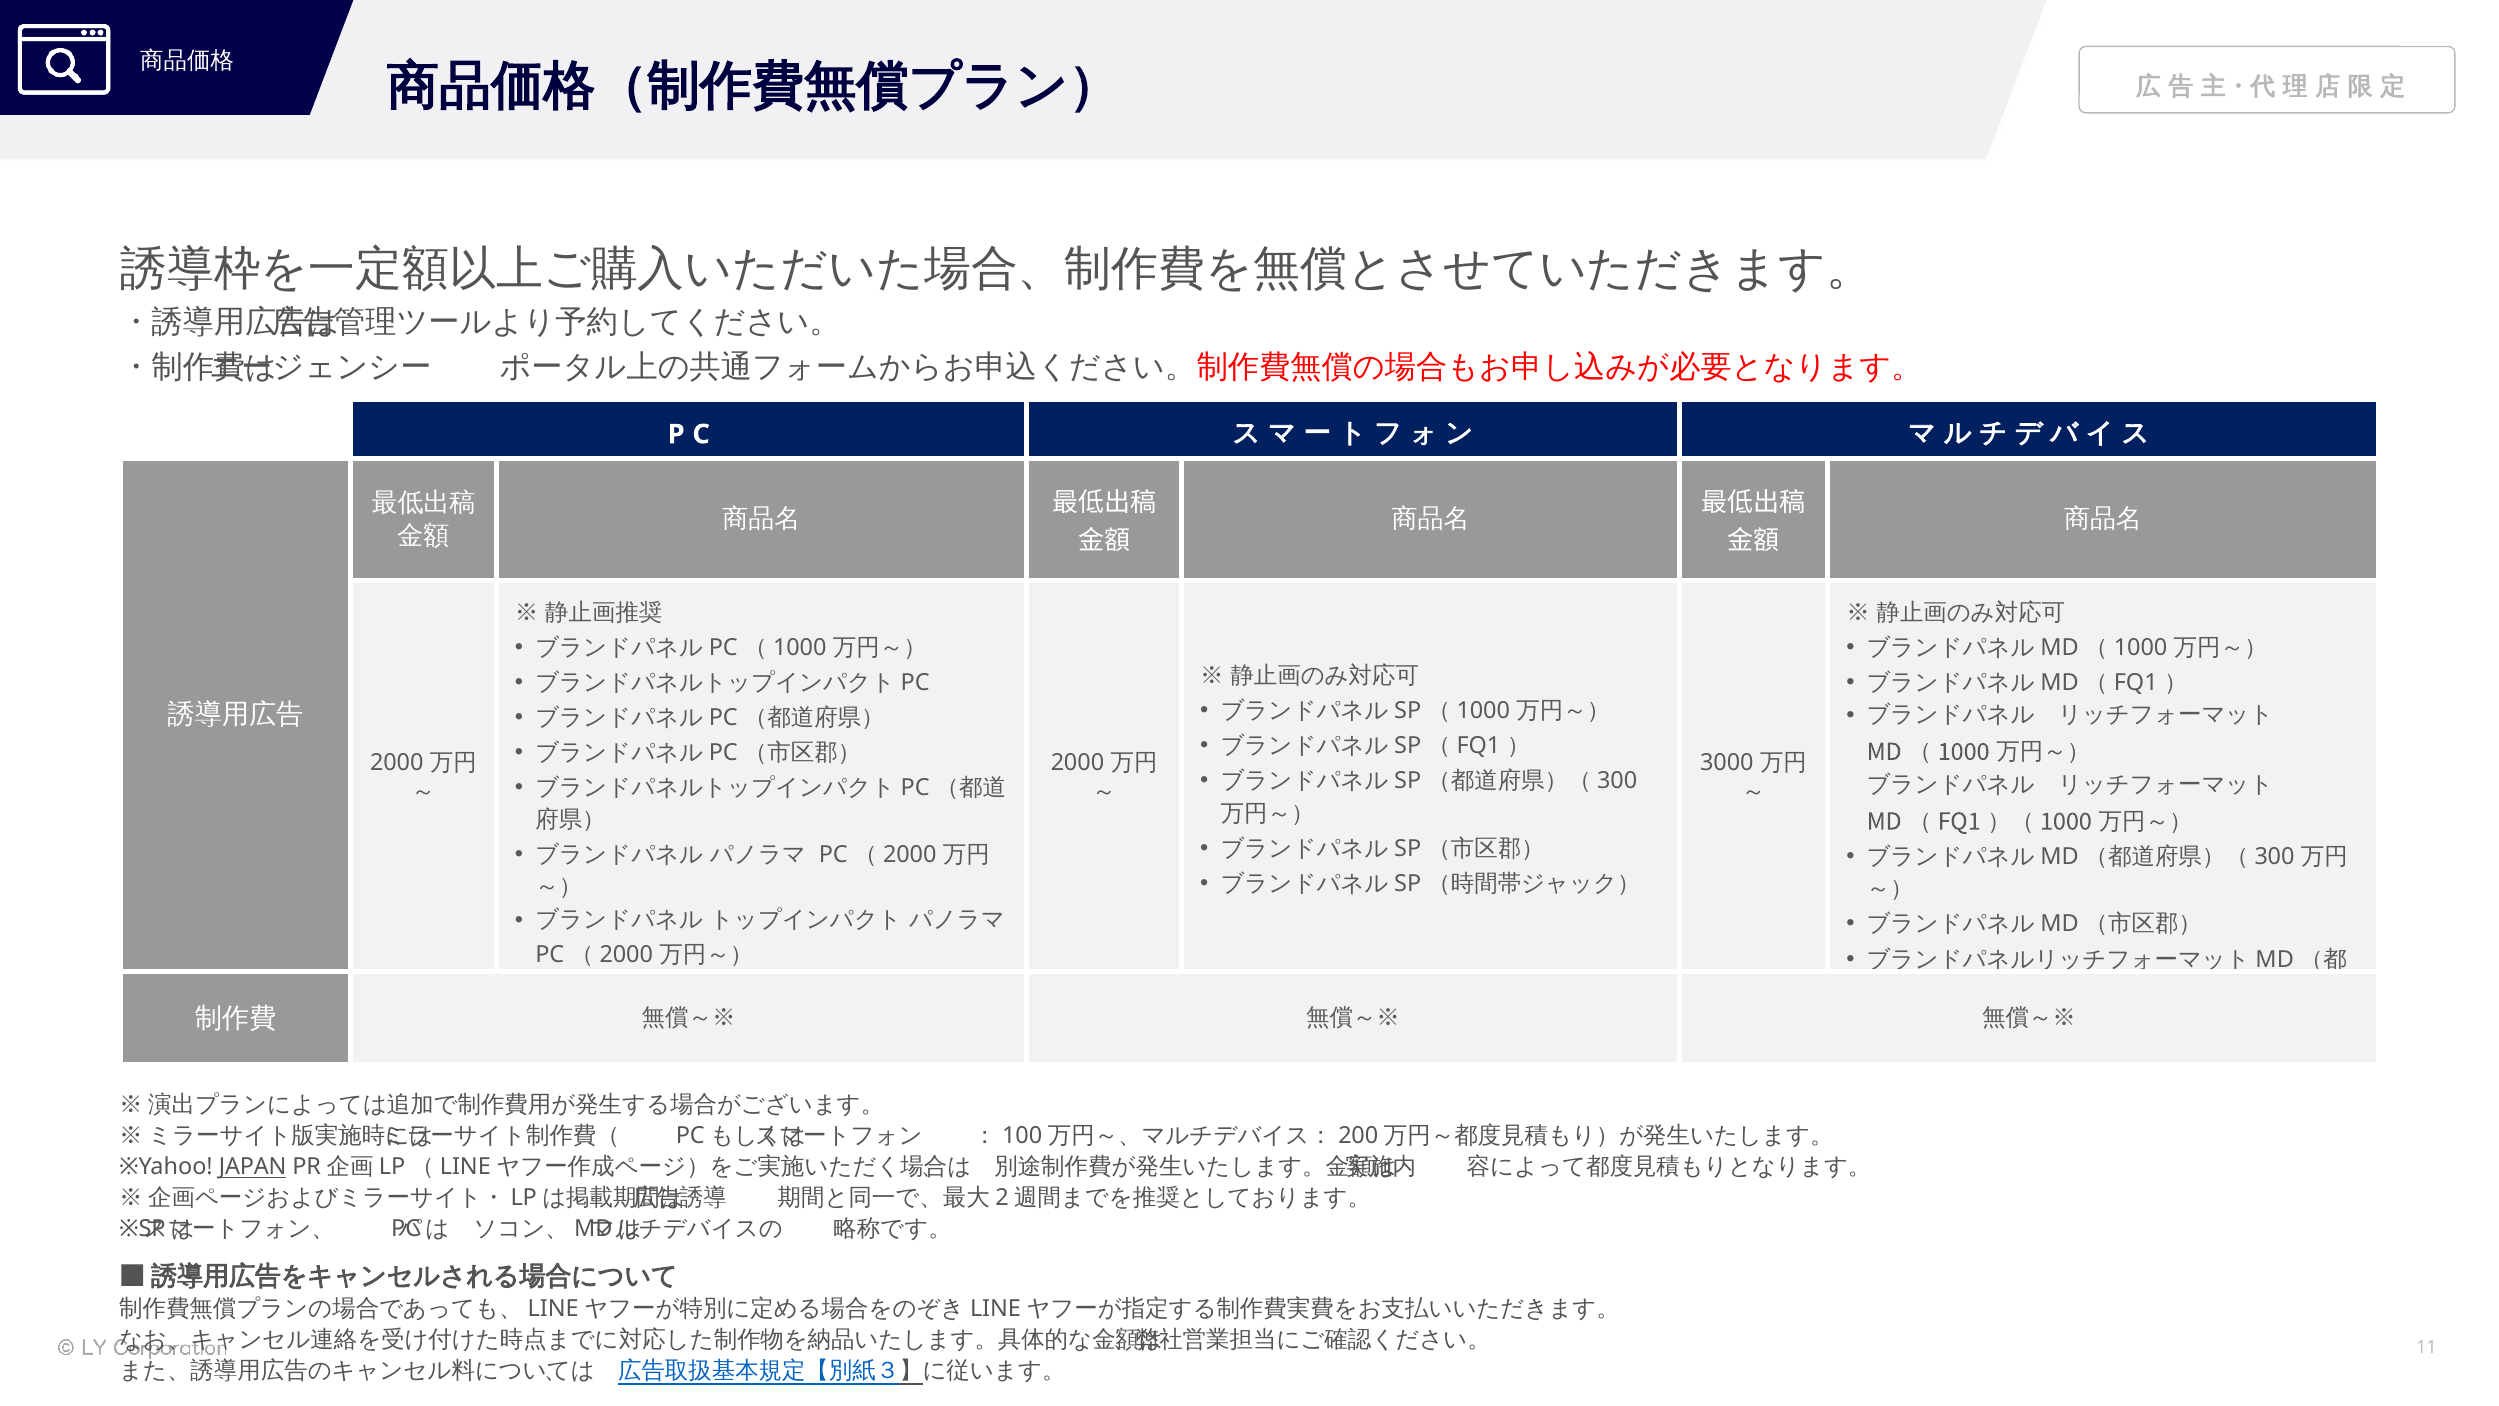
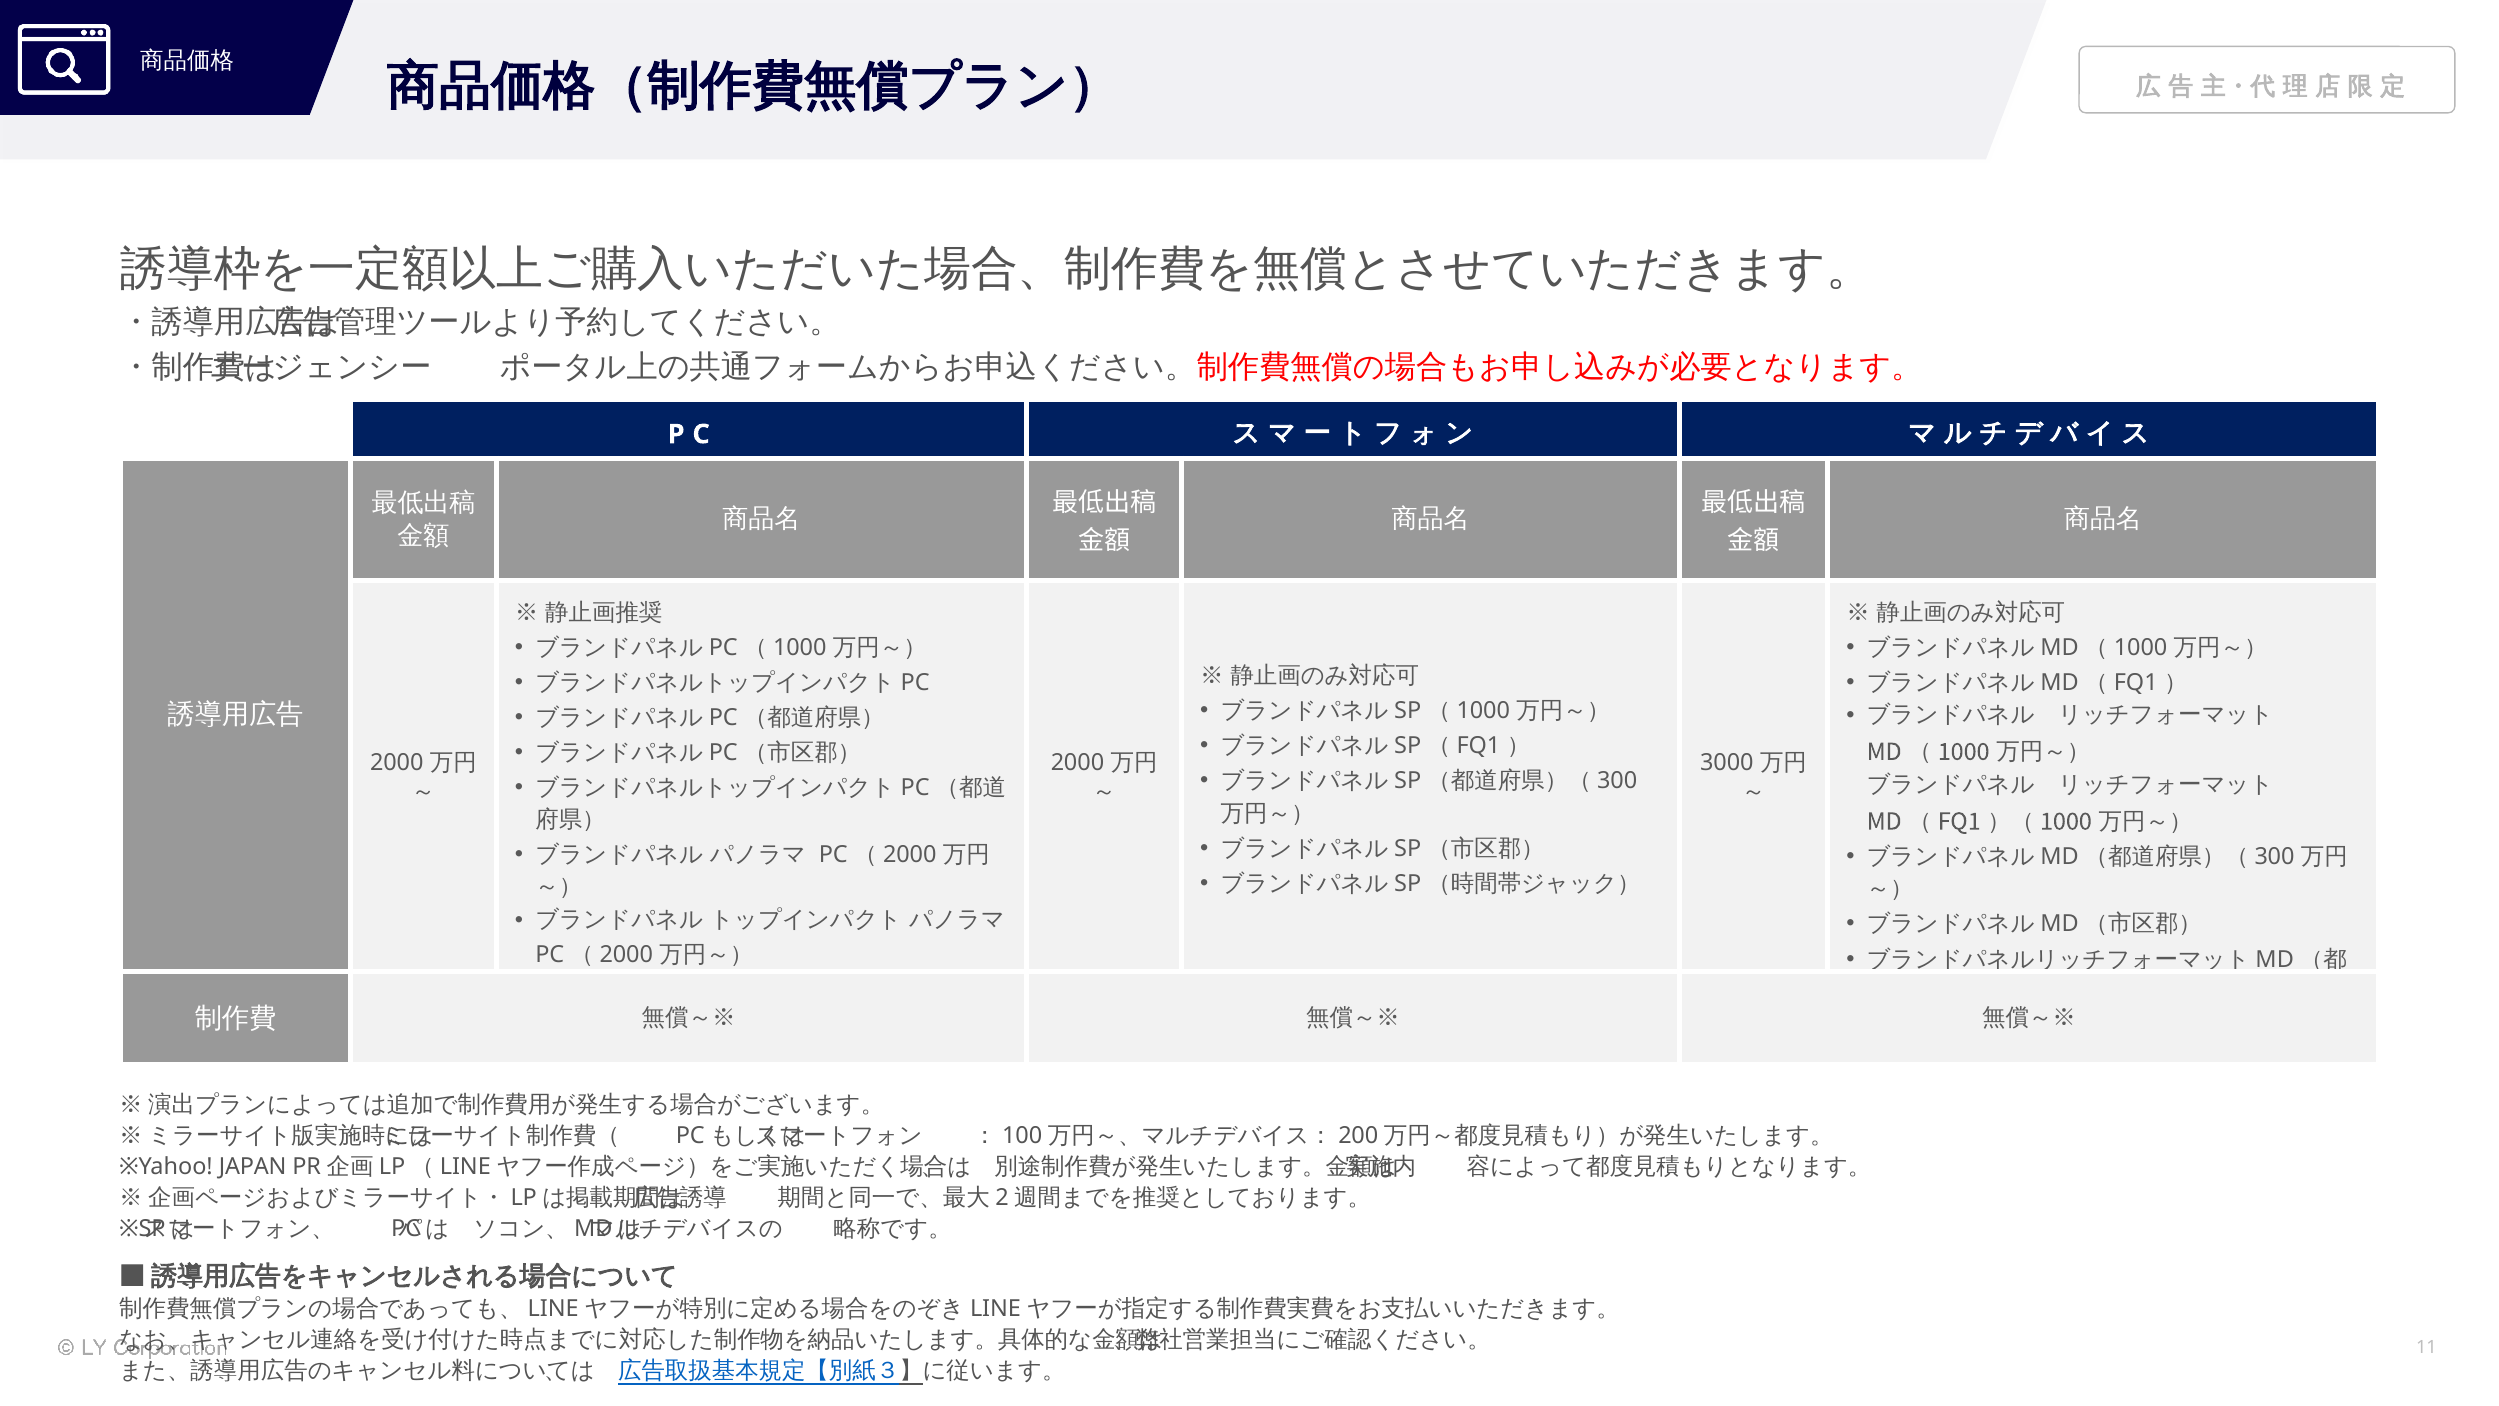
JAPAN underline: present -> none
